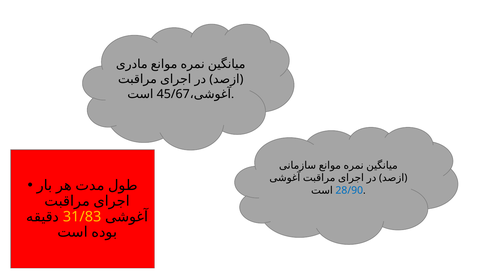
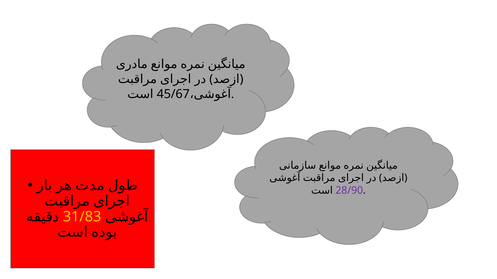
28/90 colour: blue -> purple
